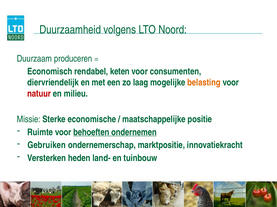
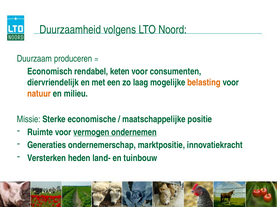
natuur colour: red -> orange
behoeften: behoeften -> vermogen
Gebruiken: Gebruiken -> Generaties
